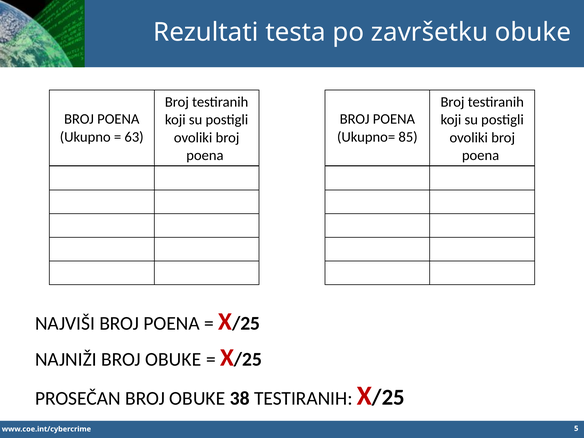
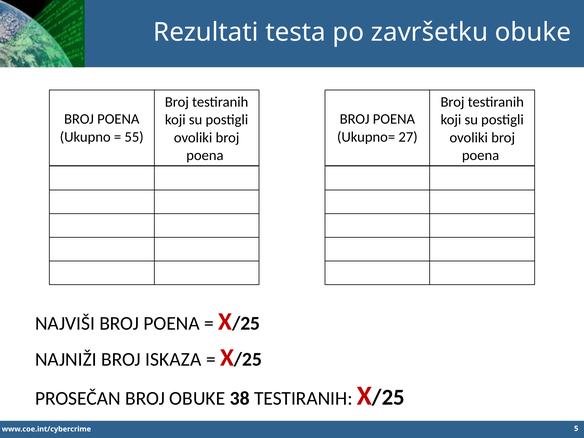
63: 63 -> 55
85: 85 -> 27
NAJNIŽI BROJ OBUKE: OBUKE -> ISKAZA
